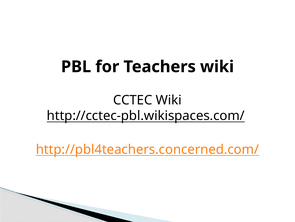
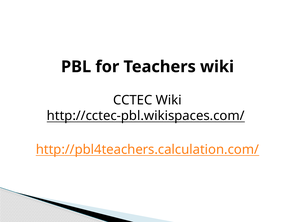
http://pbl4teachers.concerned.com/: http://pbl4teachers.concerned.com/ -> http://pbl4teachers.calculation.com/
